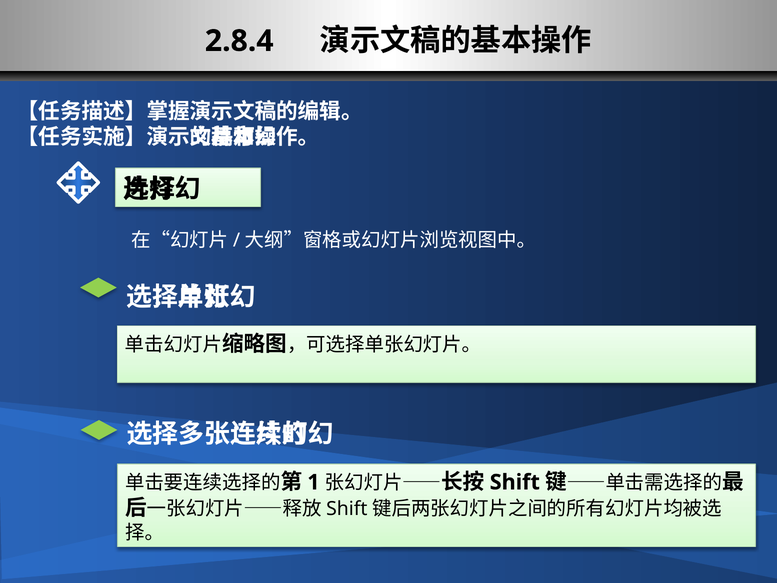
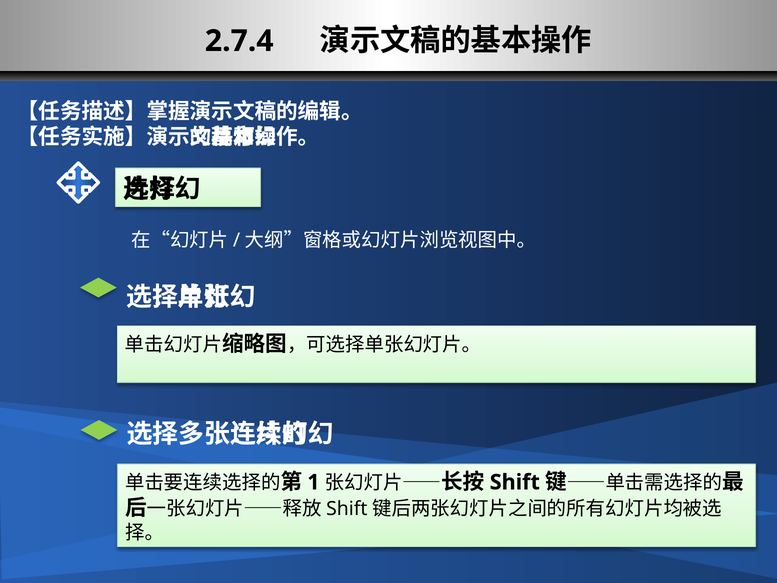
2.8.4: 2.8.4 -> 2.7.4
